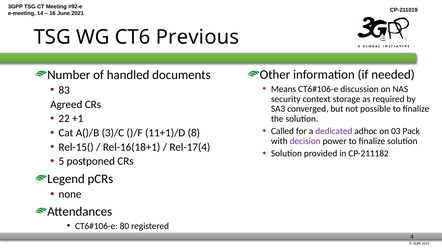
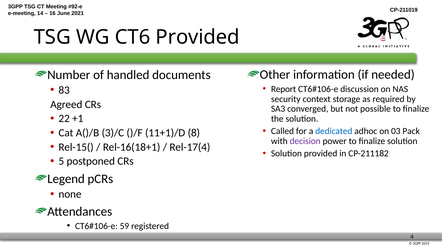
CT6 Previous: Previous -> Provided
Means: Means -> Report
dedicated colour: purple -> blue
80: 80 -> 59
